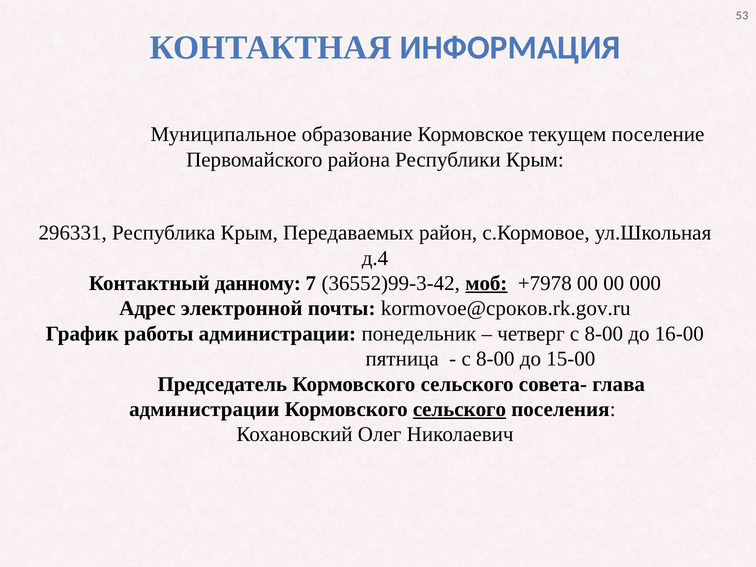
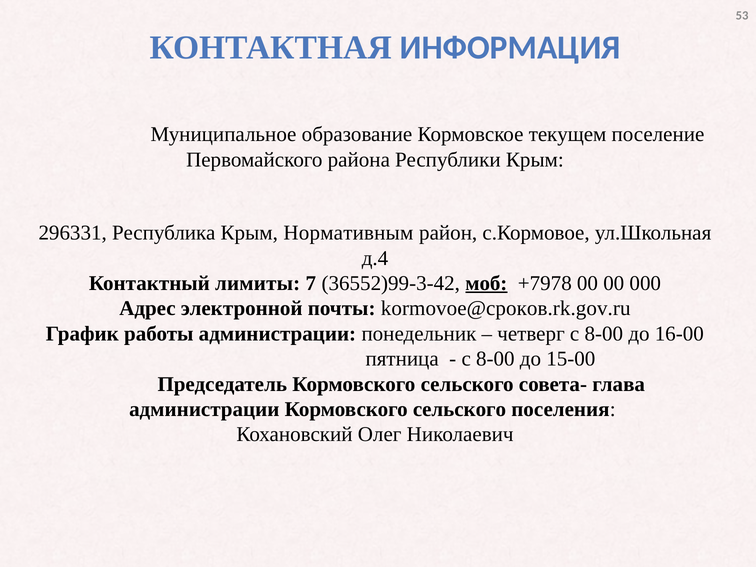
Передаваемых: Передаваемых -> Нормативным
данному: данному -> лимиты
сельского at (460, 409) underline: present -> none
